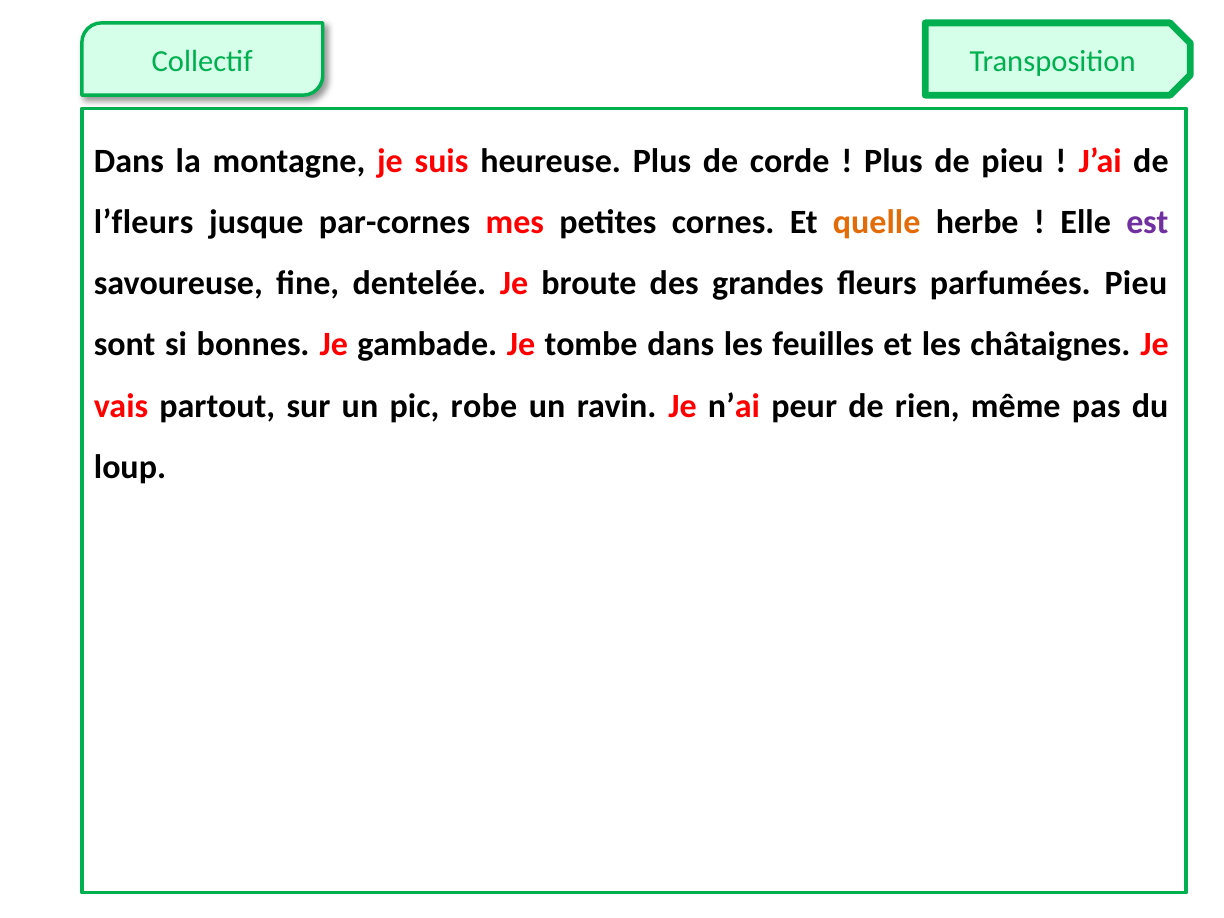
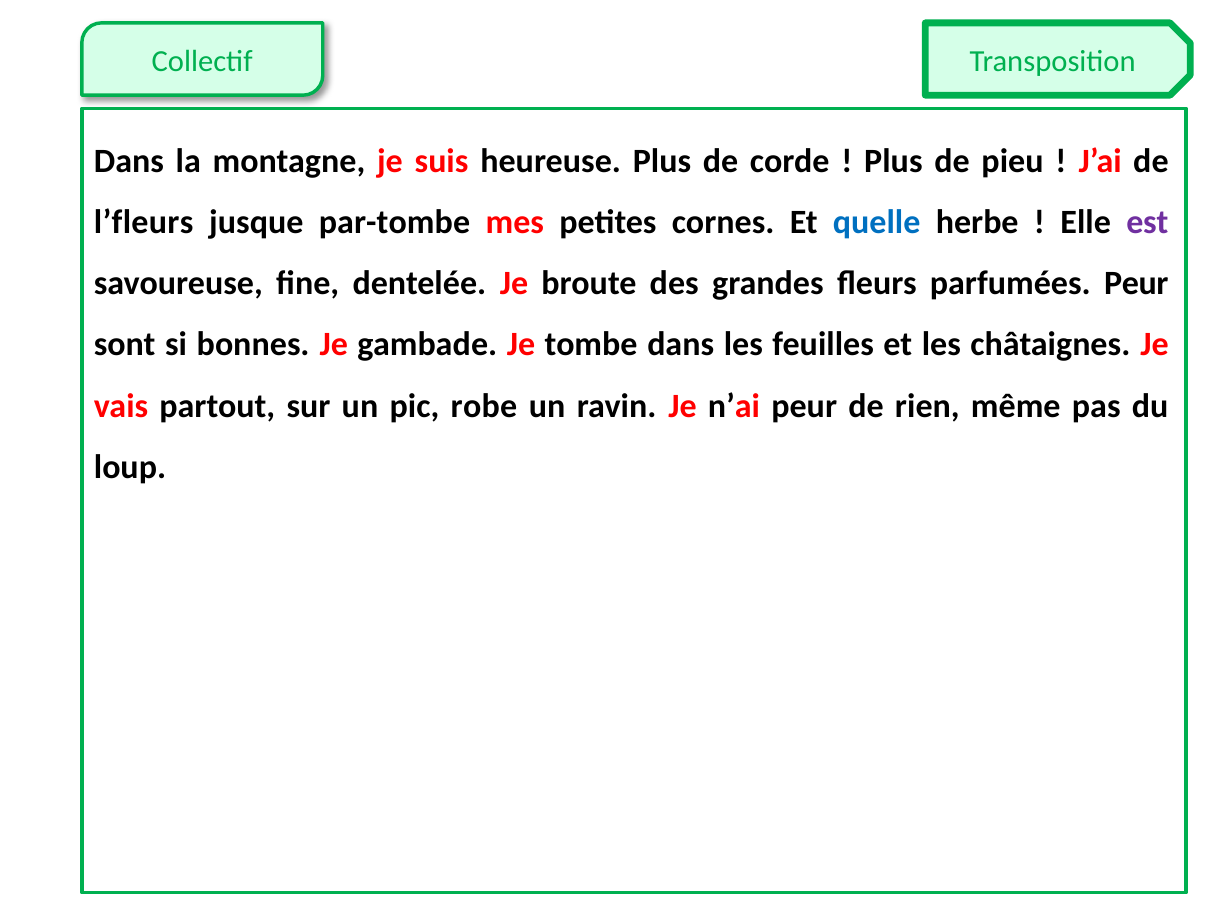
par-cornes: par-cornes -> par-tombe
quelle colour: orange -> blue
parfumées Pieu: Pieu -> Peur
